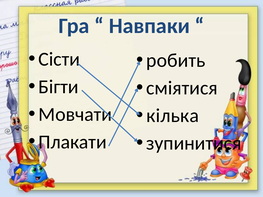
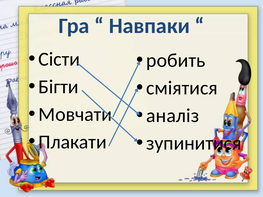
кілька: кілька -> аналіз
